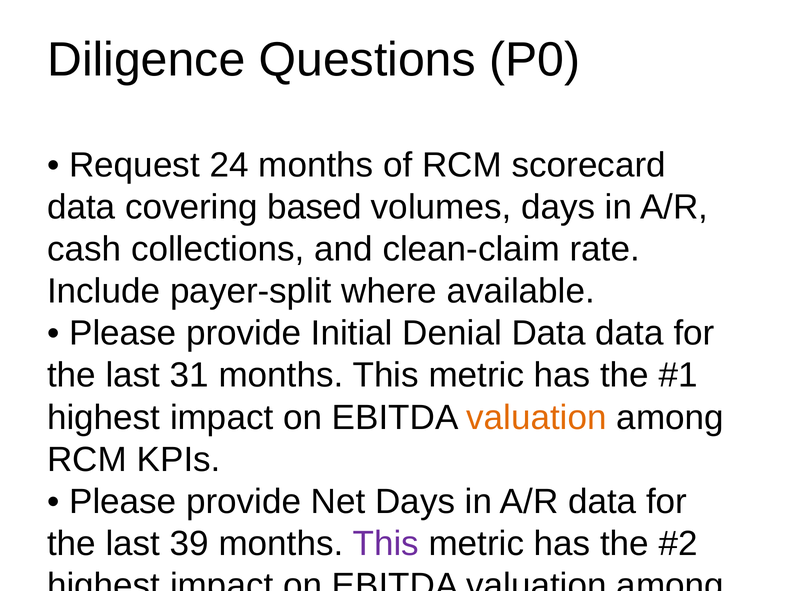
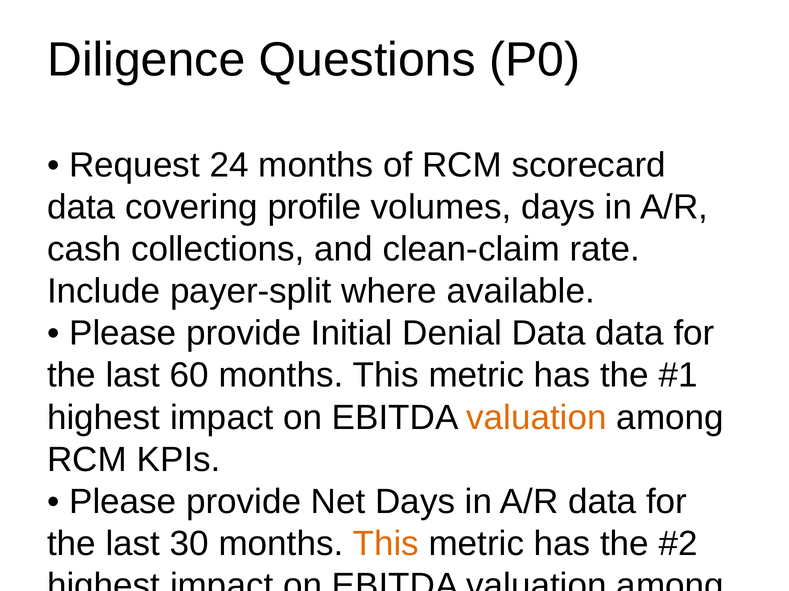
based: based -> profile
31: 31 -> 60
39: 39 -> 30
This at (386, 544) colour: purple -> orange
